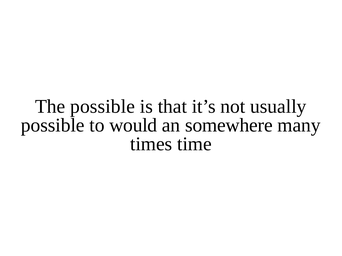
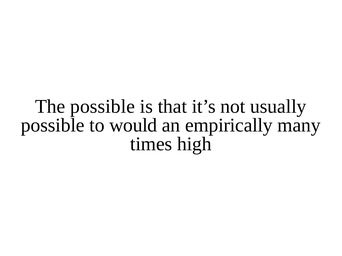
somewhere: somewhere -> empirically
time: time -> high
